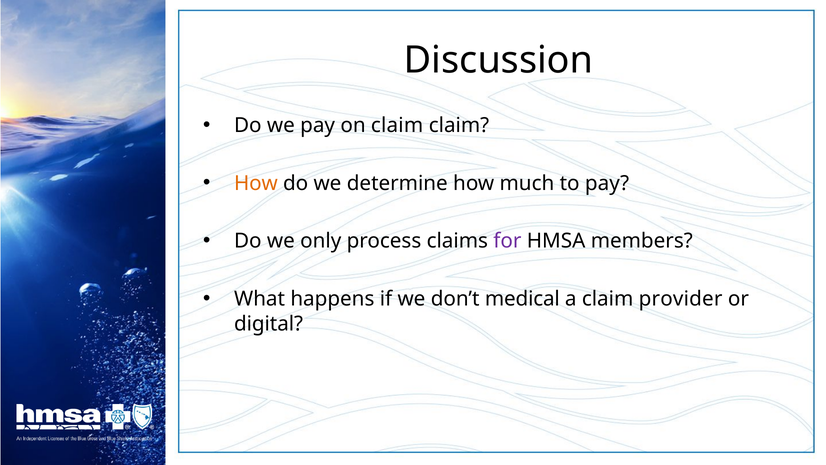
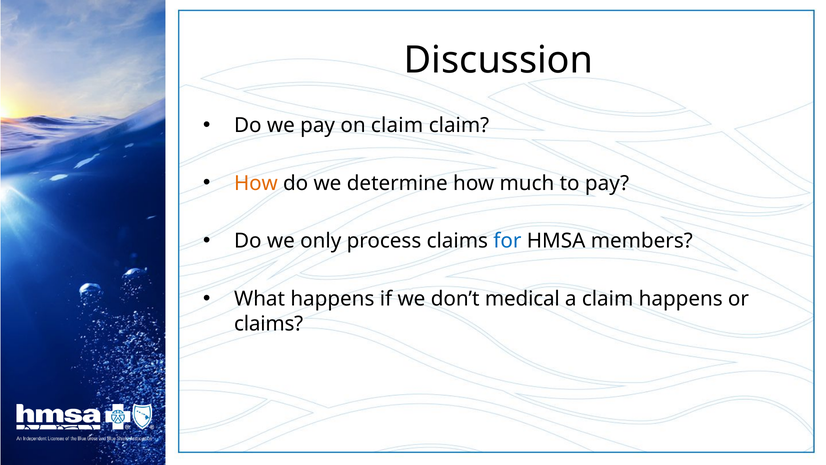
for colour: purple -> blue
claim provider: provider -> happens
digital at (269, 324): digital -> claims
